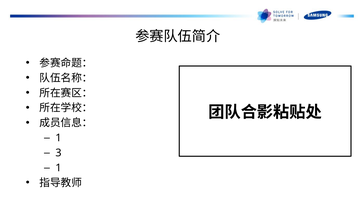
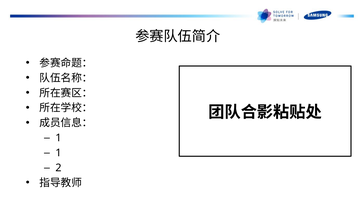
3 at (58, 153): 3 -> 1
1 at (58, 168): 1 -> 2
